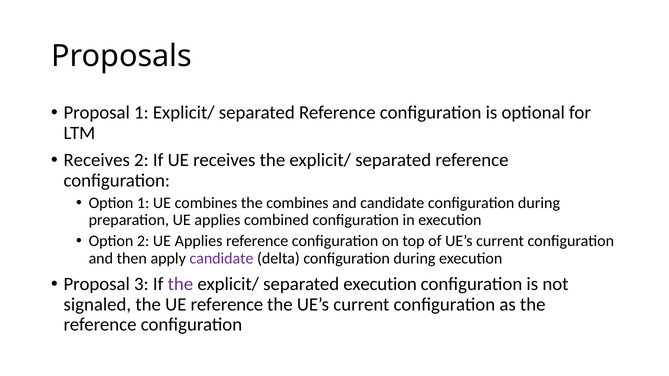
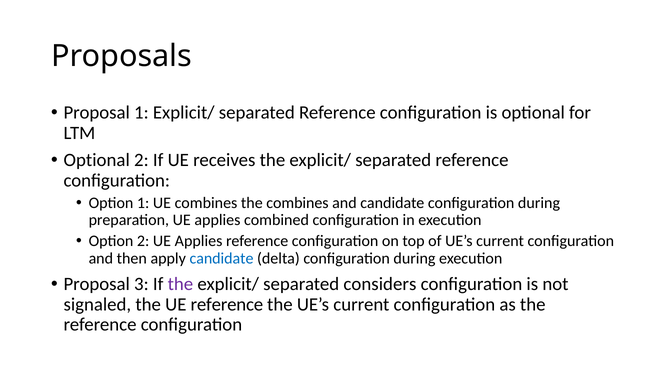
Receives at (97, 160): Receives -> Optional
candidate at (222, 258) colour: purple -> blue
separated execution: execution -> considers
